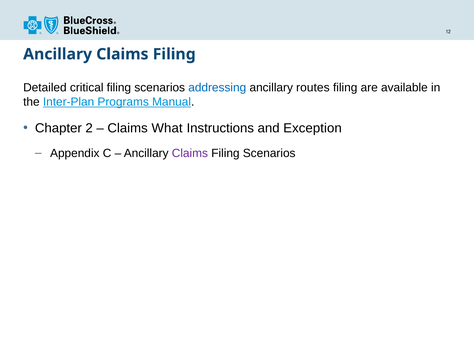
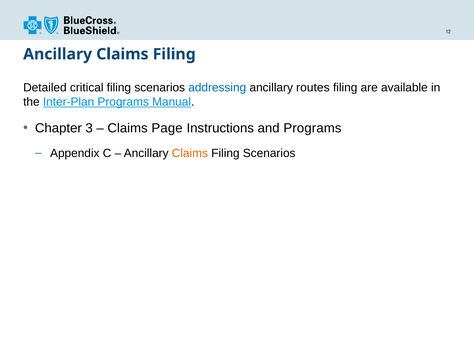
2: 2 -> 3
What: What -> Page
and Exception: Exception -> Programs
Claims at (190, 153) colour: purple -> orange
